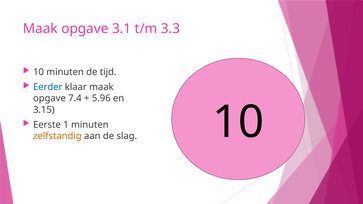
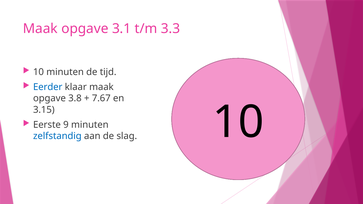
7.4: 7.4 -> 3.8
5.96: 5.96 -> 7.67
1: 1 -> 9
zelfstandig colour: orange -> blue
